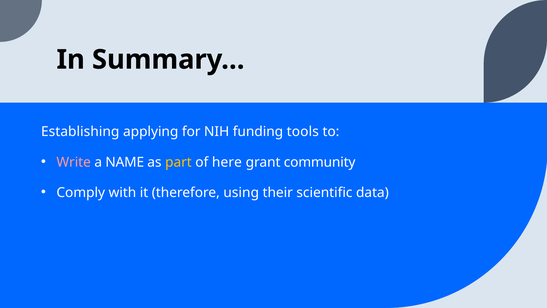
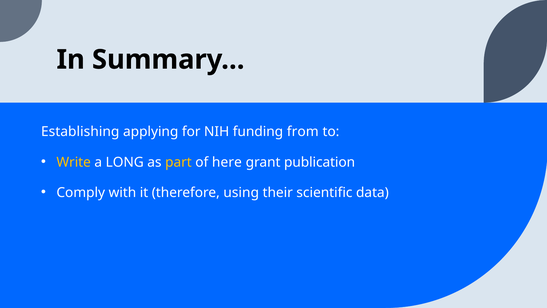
tools: tools -> from
Write colour: pink -> yellow
NAME: NAME -> LONG
community: community -> publication
